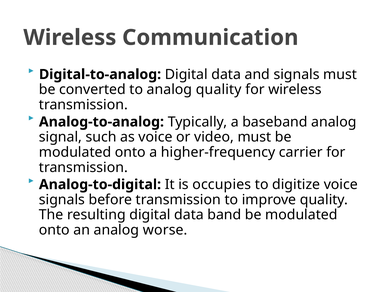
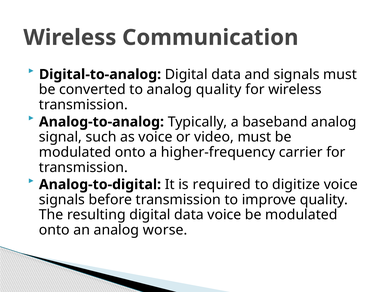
occupies: occupies -> required
data band: band -> voice
